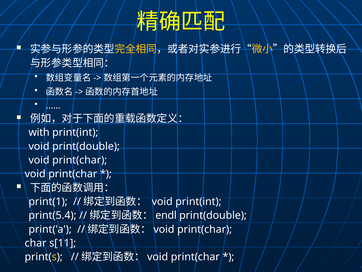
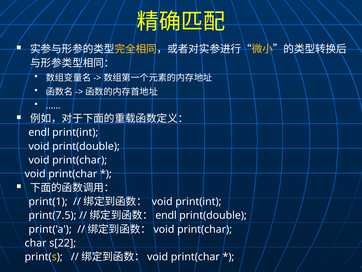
with at (39, 132): with -> endl
print(5.4: print(5.4 -> print(7.5
s[11: s[11 -> s[22
